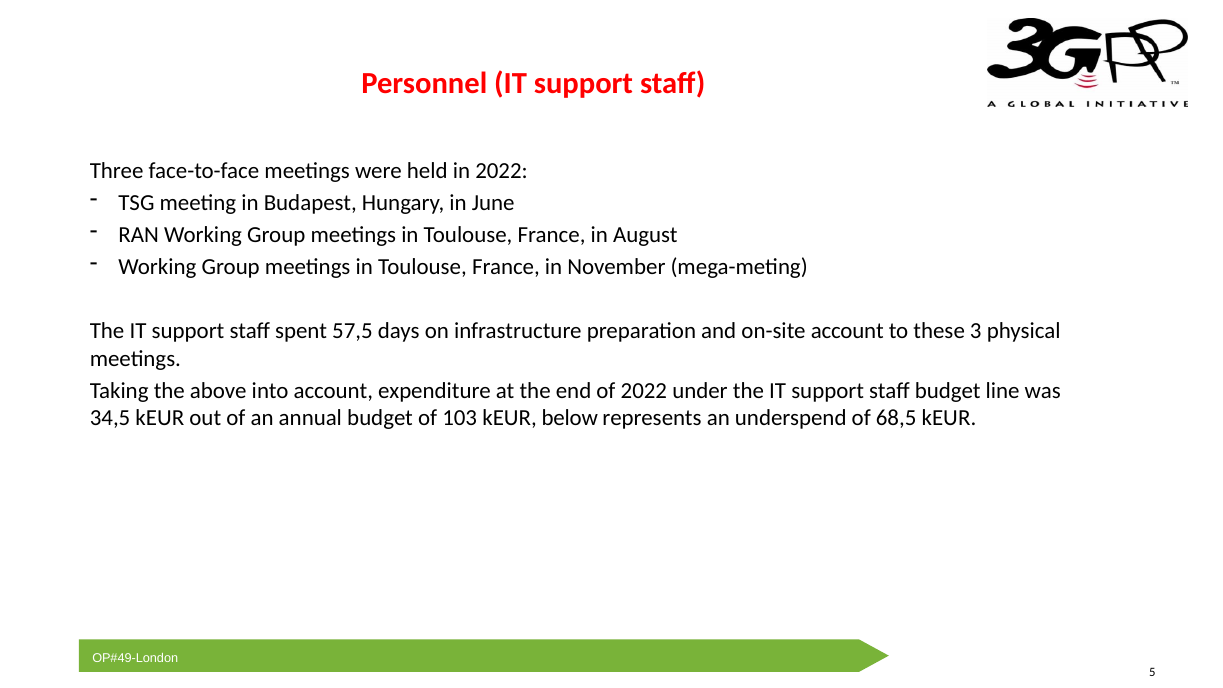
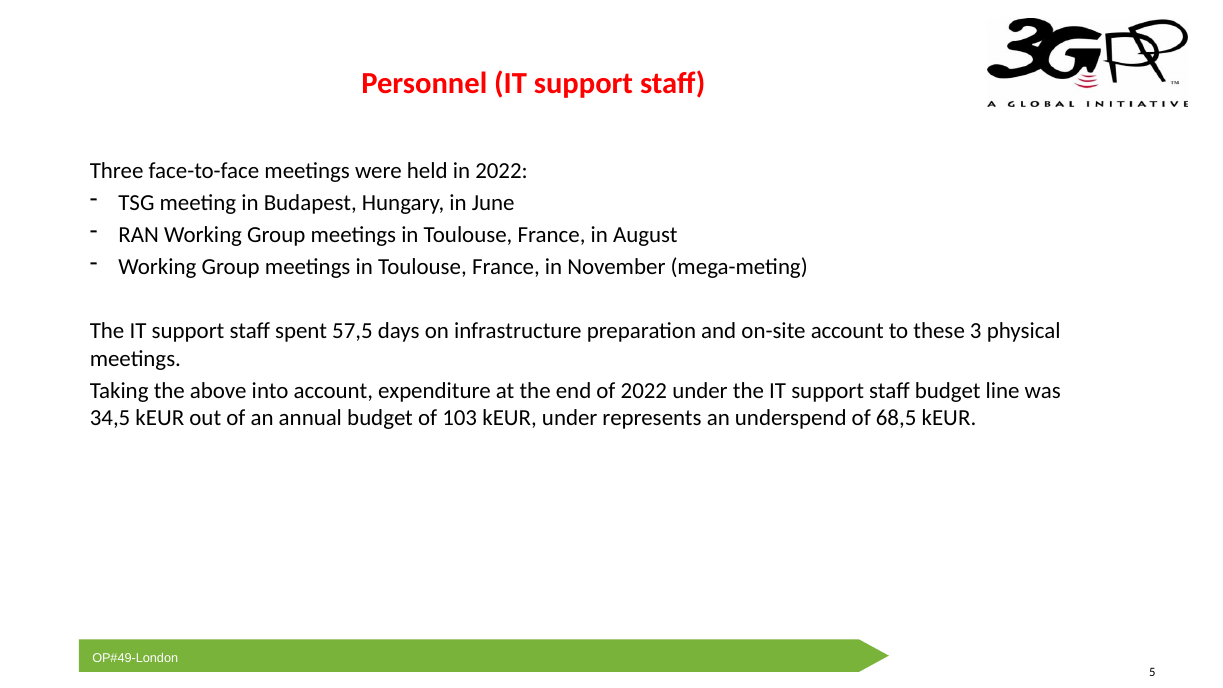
kEUR below: below -> under
